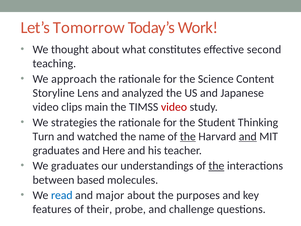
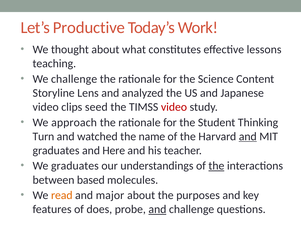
Tomorrow: Tomorrow -> Productive
second: second -> lessons
We approach: approach -> challenge
main: main -> seed
strategies: strategies -> approach
the at (188, 136) underline: present -> none
read colour: blue -> orange
their: their -> does
and at (157, 209) underline: none -> present
